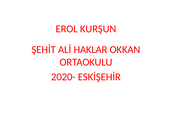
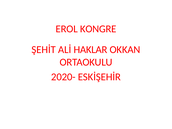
KURŞUN: KURŞUN -> KONGRE
